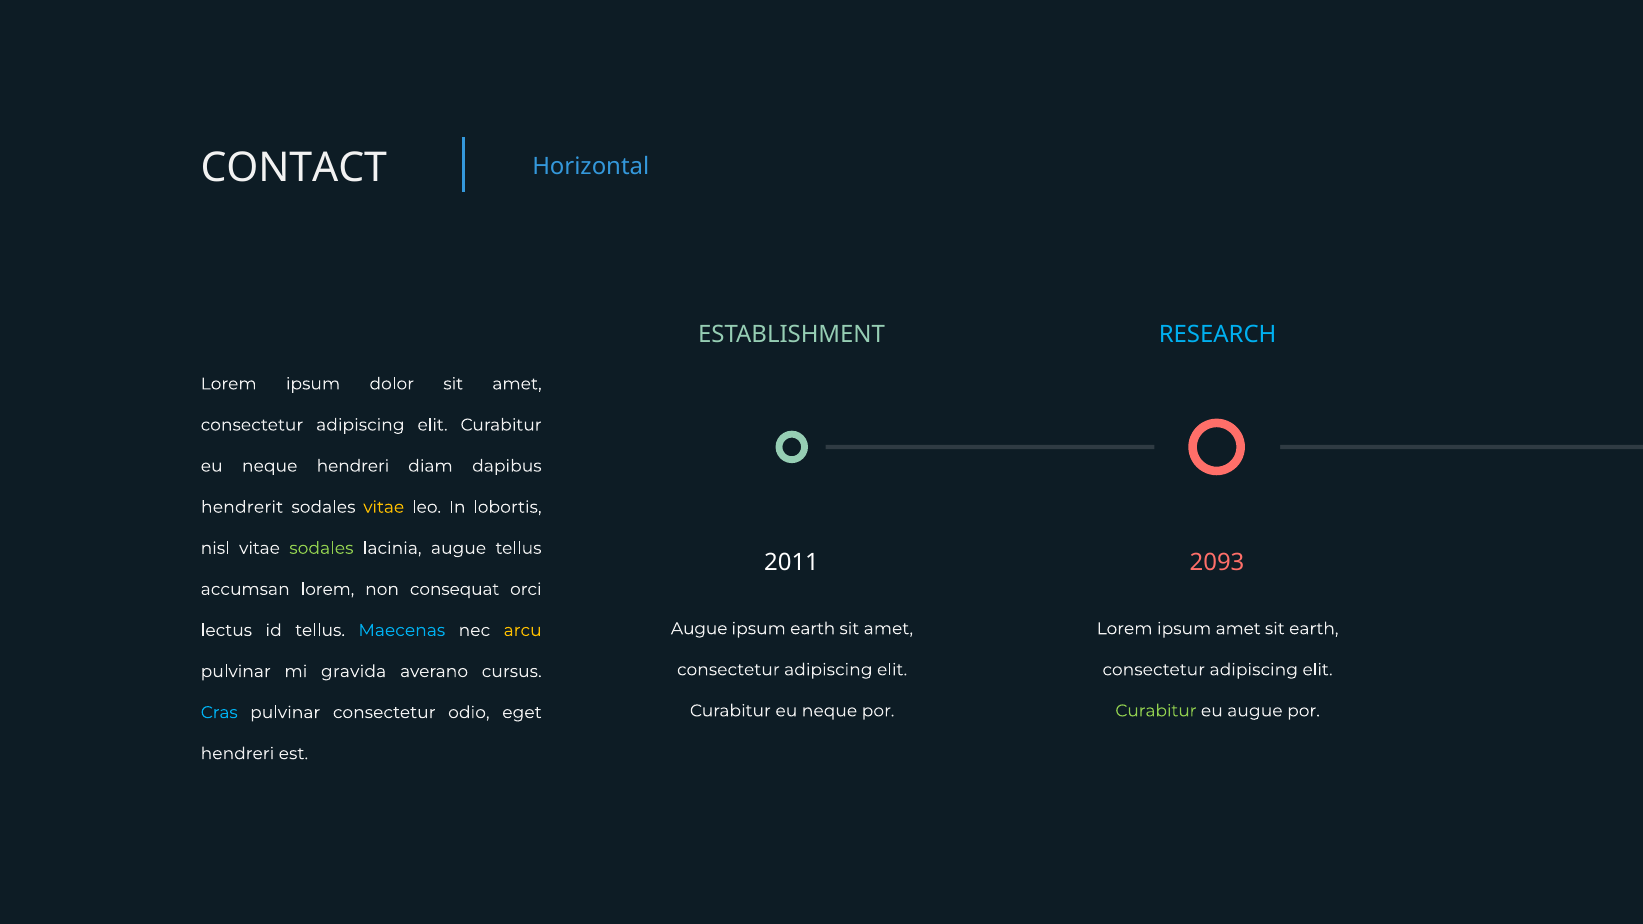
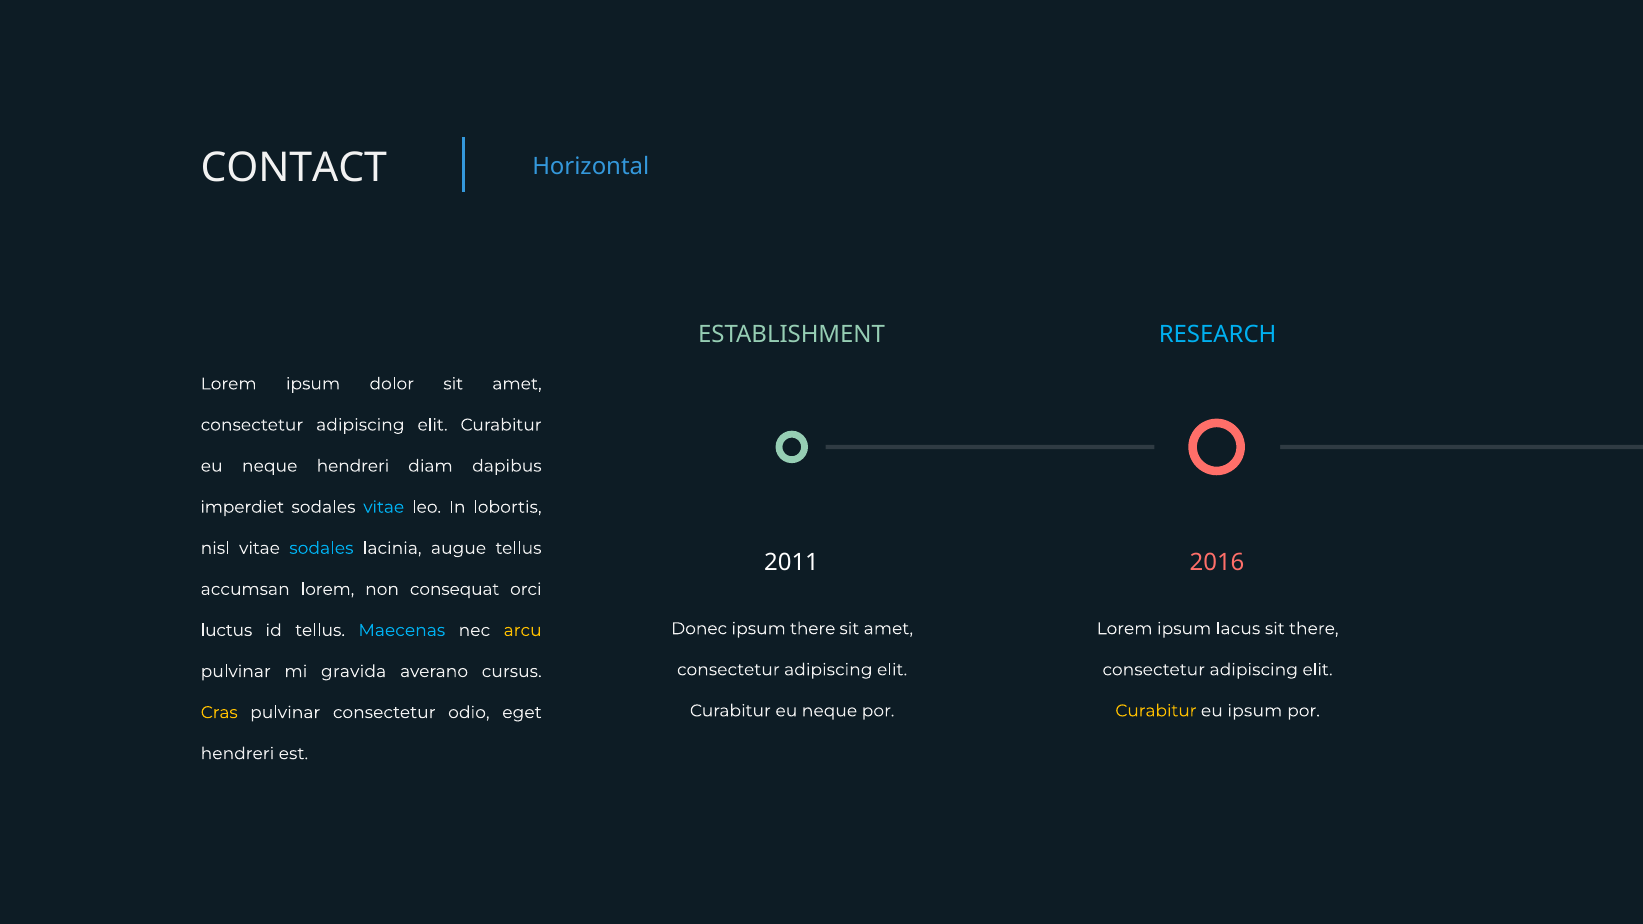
hendrerit: hendrerit -> imperdiet
vitae at (384, 507) colour: yellow -> light blue
sodales at (321, 548) colour: light green -> light blue
2093: 2093 -> 2016
Augue at (699, 629): Augue -> Donec
ipsum earth: earth -> there
ipsum amet: amet -> lacus
sit earth: earth -> there
lectus: lectus -> luctus
Curabitur at (1156, 711) colour: light green -> yellow
eu augue: augue -> ipsum
Cras colour: light blue -> yellow
